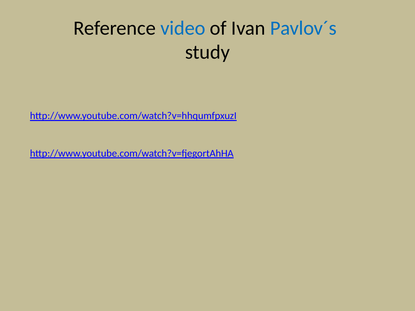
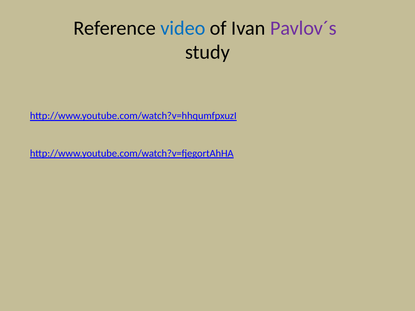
Pavlov´s colour: blue -> purple
